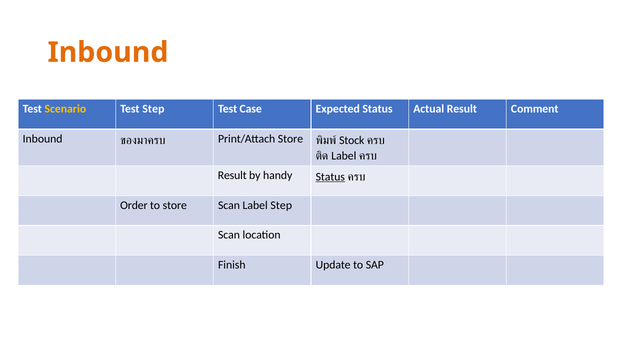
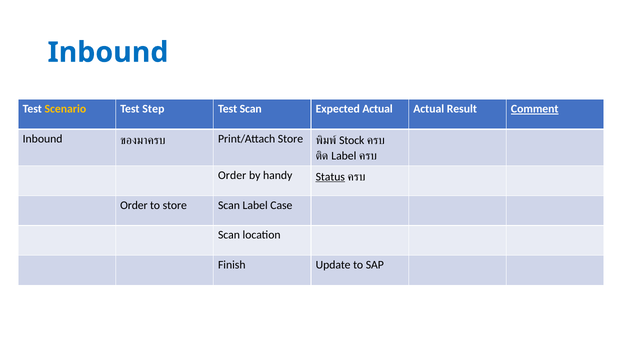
Inbound at (108, 52) colour: orange -> blue
Test Case: Case -> Scan
Expected Status: Status -> Actual
Comment underline: none -> present
Result at (232, 175): Result -> Order
Label Step: Step -> Case
